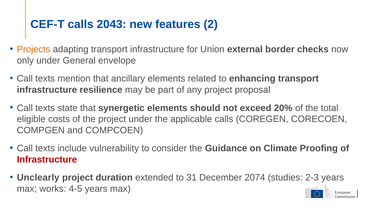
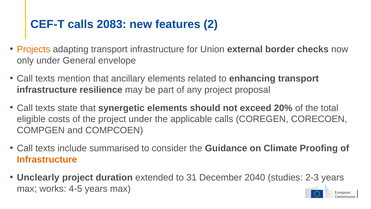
2043: 2043 -> 2083
vulnerability: vulnerability -> summarised
Infrastructure at (47, 159) colour: red -> orange
2074: 2074 -> 2040
